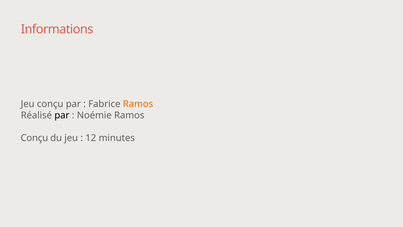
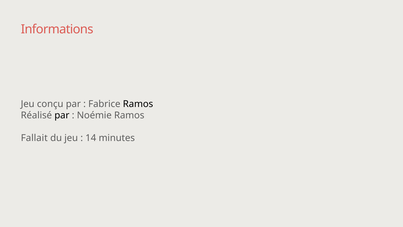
Ramos at (138, 104) colour: orange -> black
Conçu at (34, 138): Conçu -> Fallait
12: 12 -> 14
